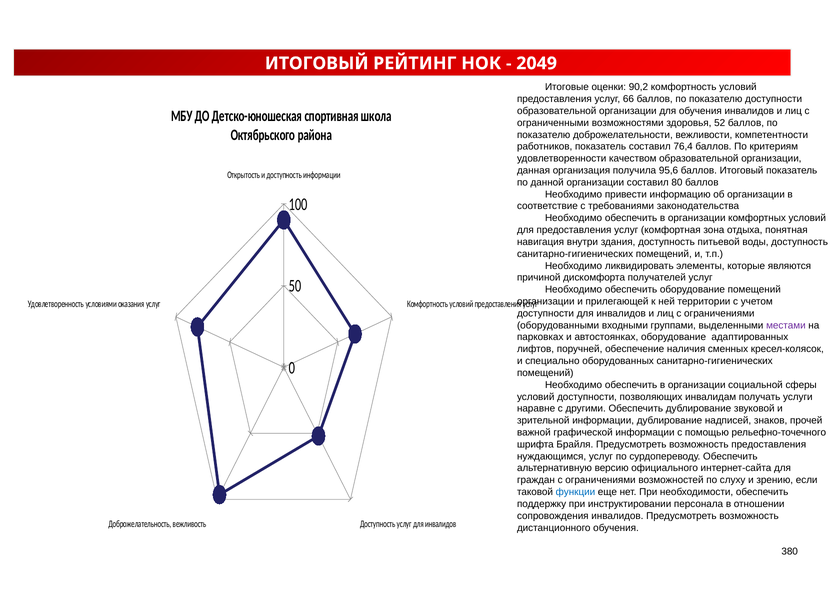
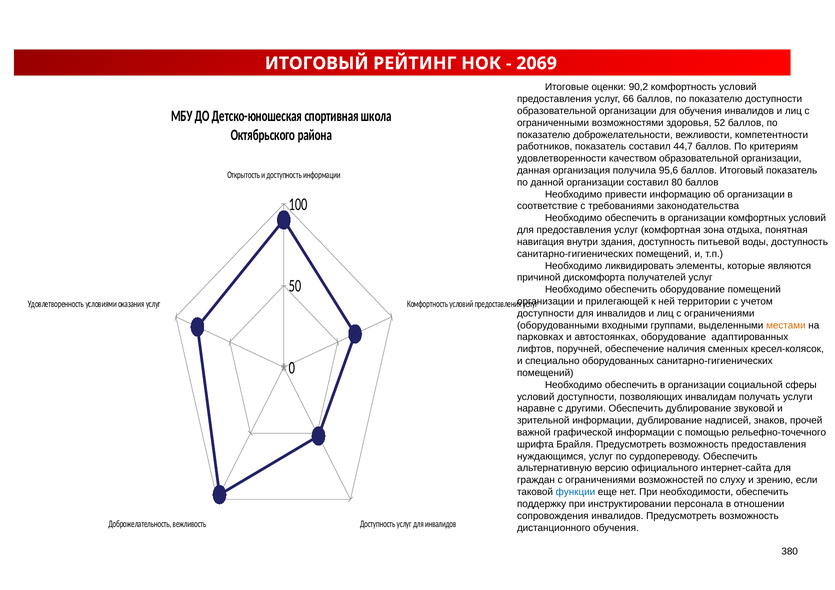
2049: 2049 -> 2069
76,4: 76,4 -> 44,7
местами colour: purple -> orange
